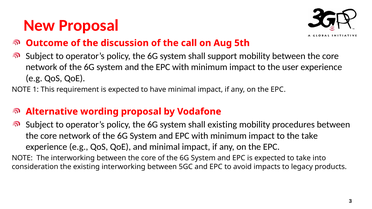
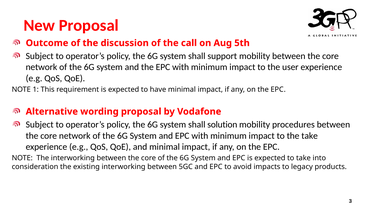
shall existing: existing -> solution
